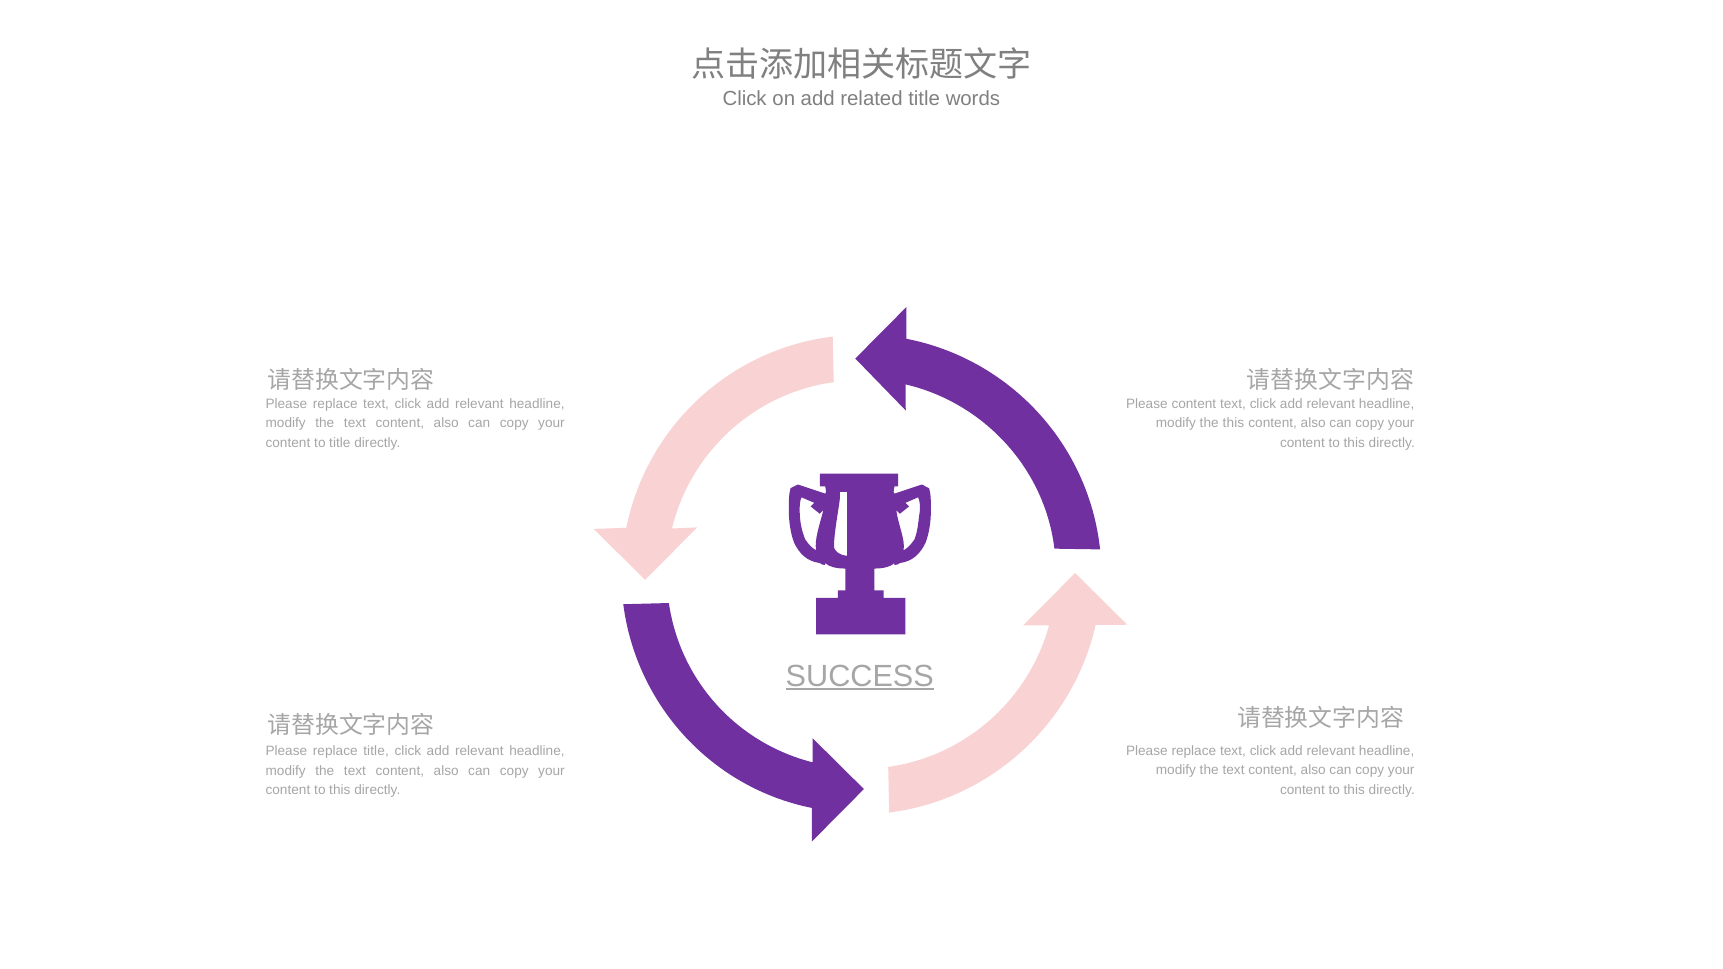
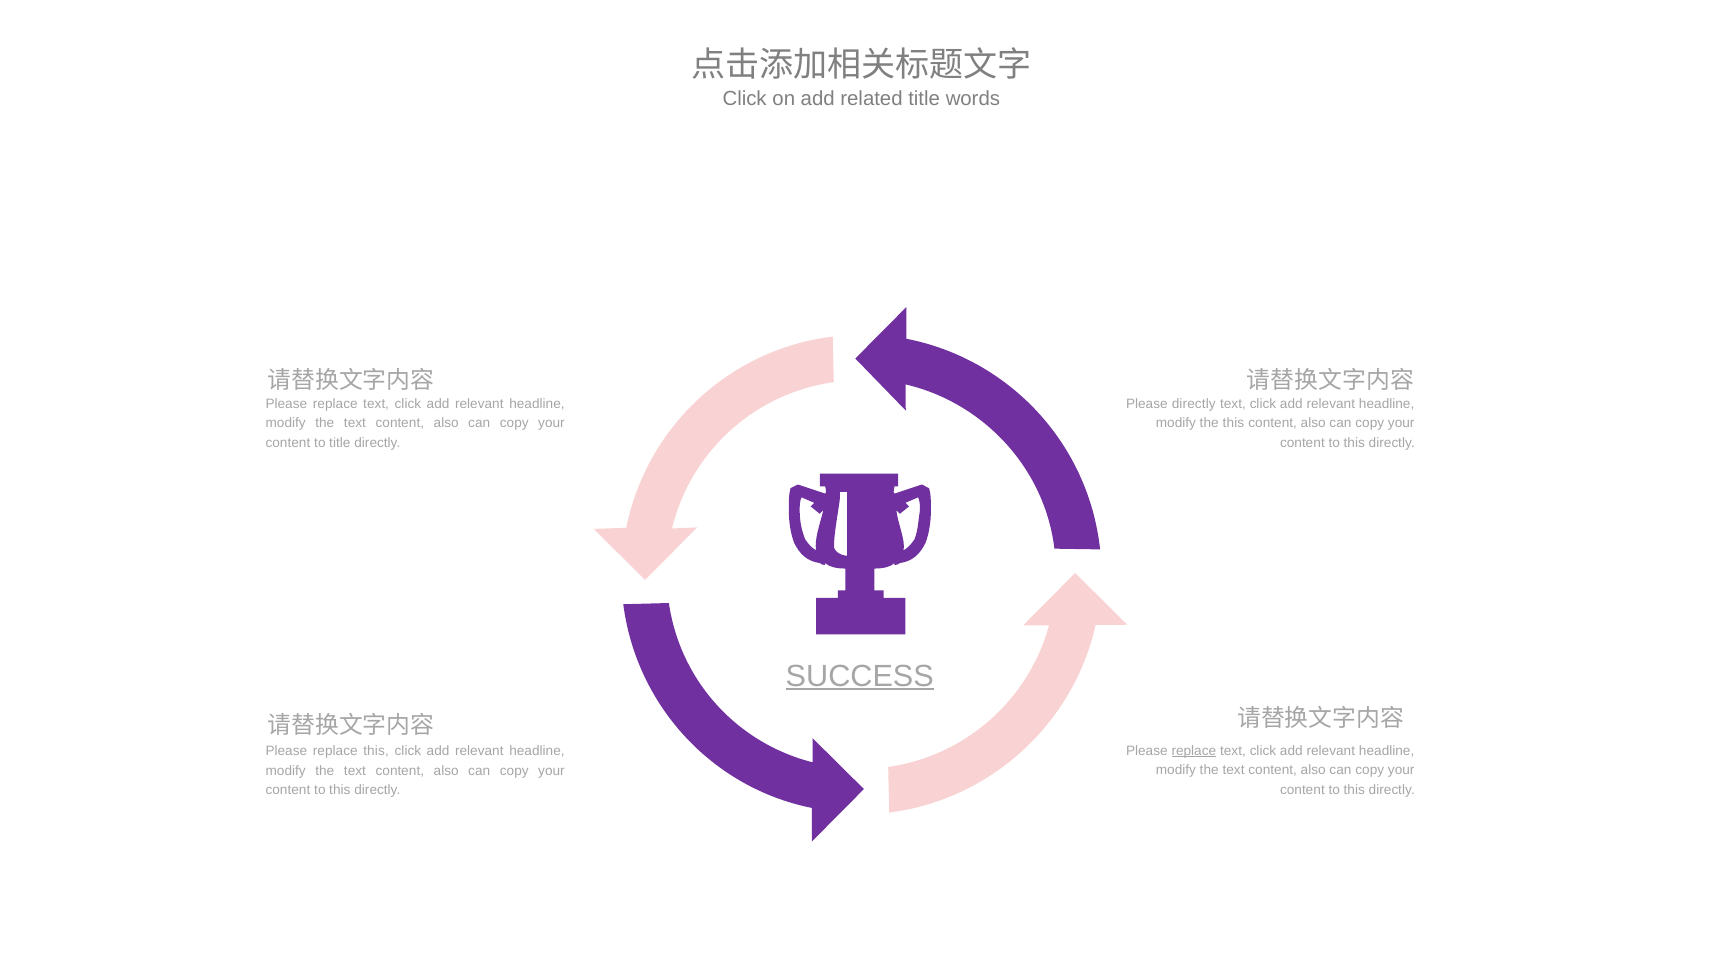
Please content: content -> directly
replace at (1194, 751) underline: none -> present
replace title: title -> this
